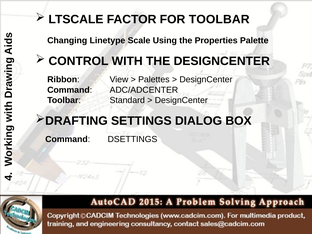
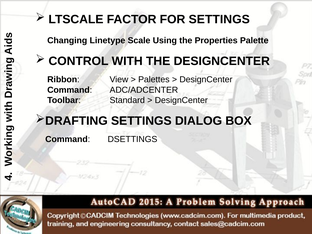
FOR TOOLBAR: TOOLBAR -> SETTINGS
